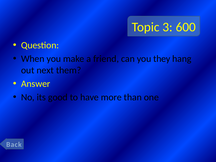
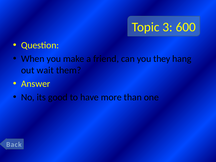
next: next -> wait
